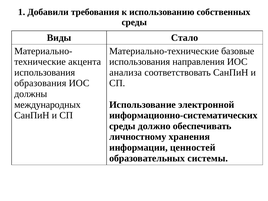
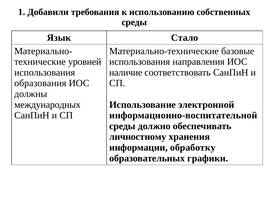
Виды: Виды -> Язык
акцента: акцента -> уровней
анализа: анализа -> наличие
информационно-систематических: информационно-систематических -> информационно-воспитательной
ценностей: ценностей -> обработку
системы: системы -> графики
